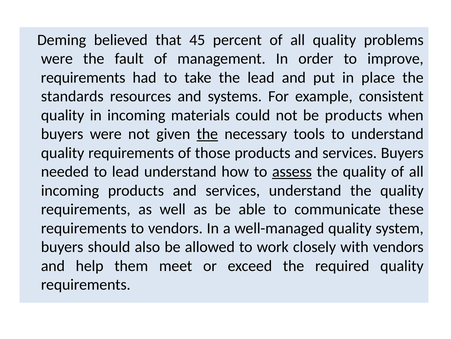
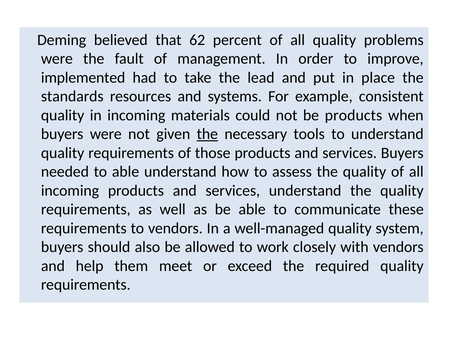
45: 45 -> 62
requirements at (83, 77): requirements -> implemented
to lead: lead -> able
assess underline: present -> none
